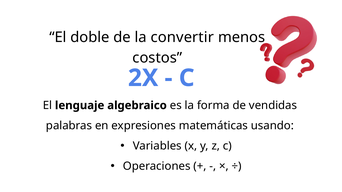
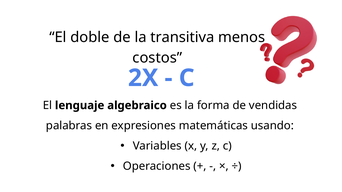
convertir: convertir -> transitiva
